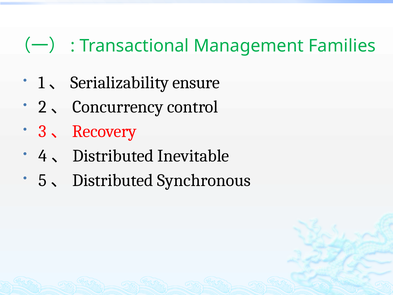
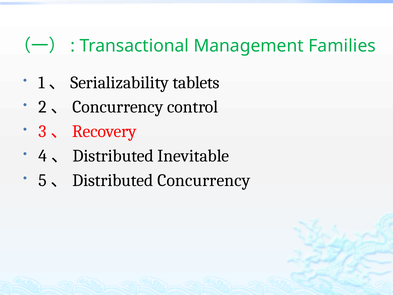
ensure: ensure -> tablets
Synchronous: Synchronous -> Concurrency
